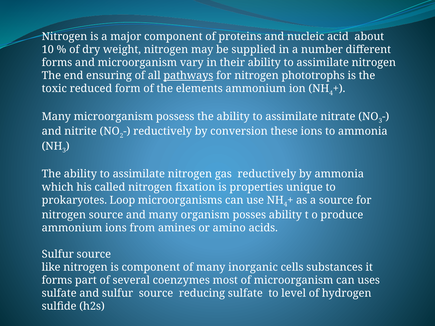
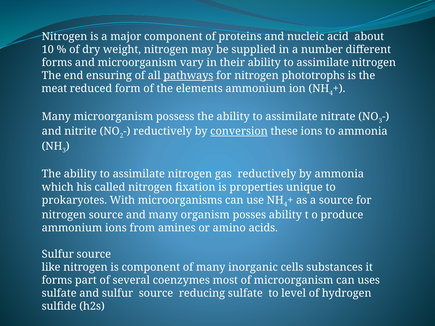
toxic: toxic -> meat
conversion underline: none -> present
Loop: Loop -> With
